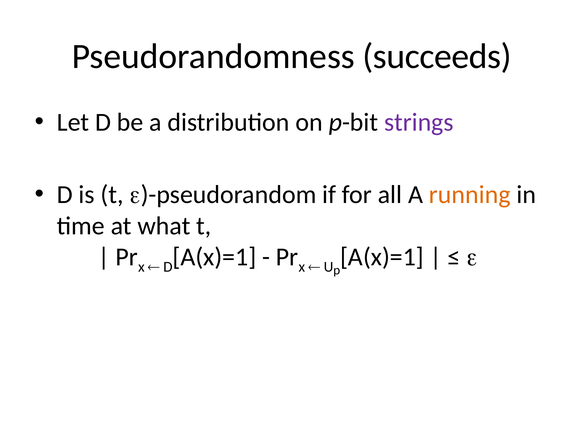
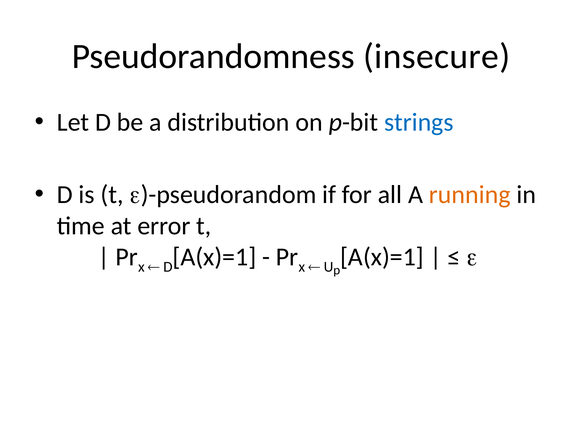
succeeds: succeeds -> insecure
strings colour: purple -> blue
what: what -> error
